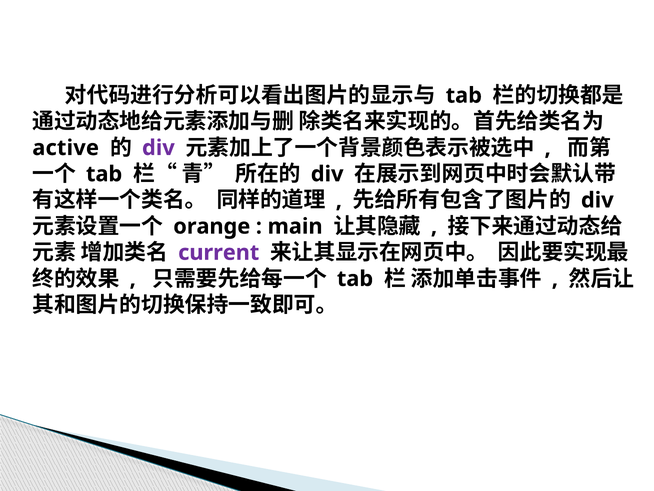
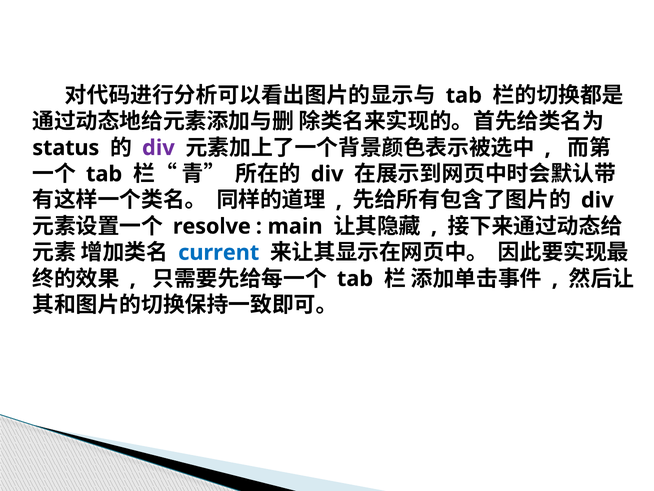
active: active -> status
orange: orange -> resolve
current colour: purple -> blue
